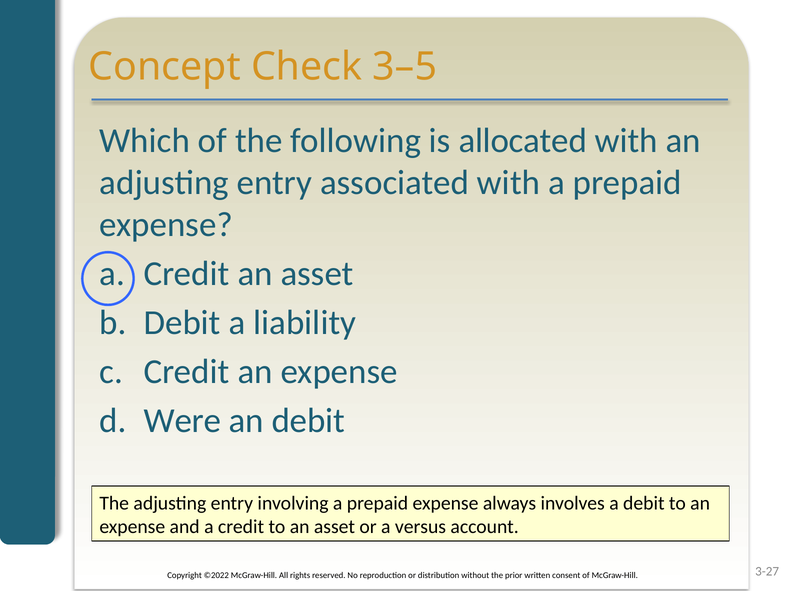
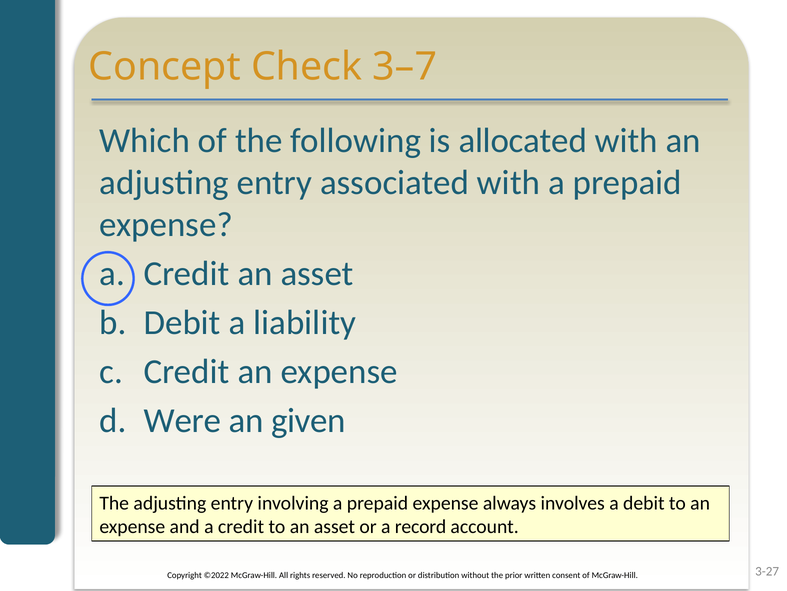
3–5: 3–5 -> 3–7
an debit: debit -> given
versus: versus -> record
